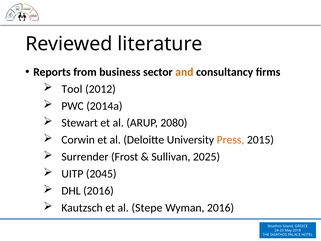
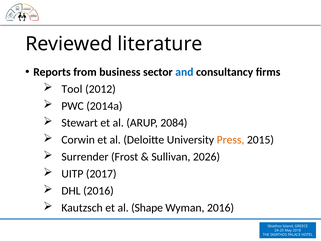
and colour: orange -> blue
2080: 2080 -> 2084
2025: 2025 -> 2026
2045: 2045 -> 2017
Stepe: Stepe -> Shape
